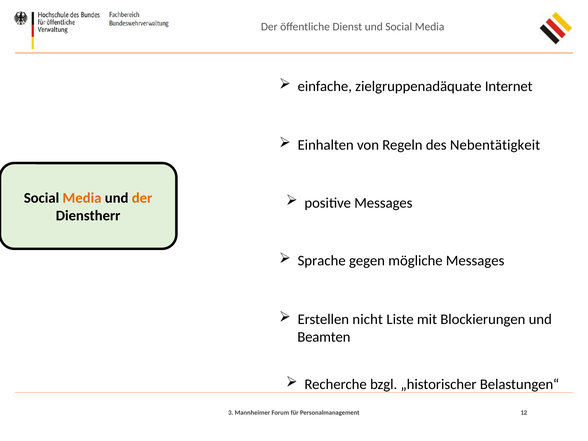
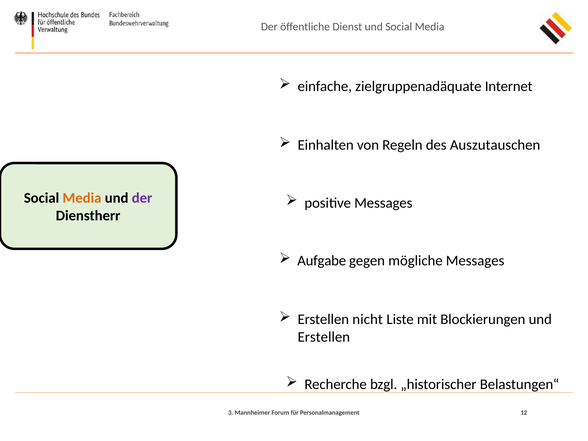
Nebentätigkeit: Nebentätigkeit -> Auszutauschen
der at (142, 198) colour: orange -> purple
Sprache: Sprache -> Aufgabe
Beamten at (324, 337): Beamten -> Erstellen
